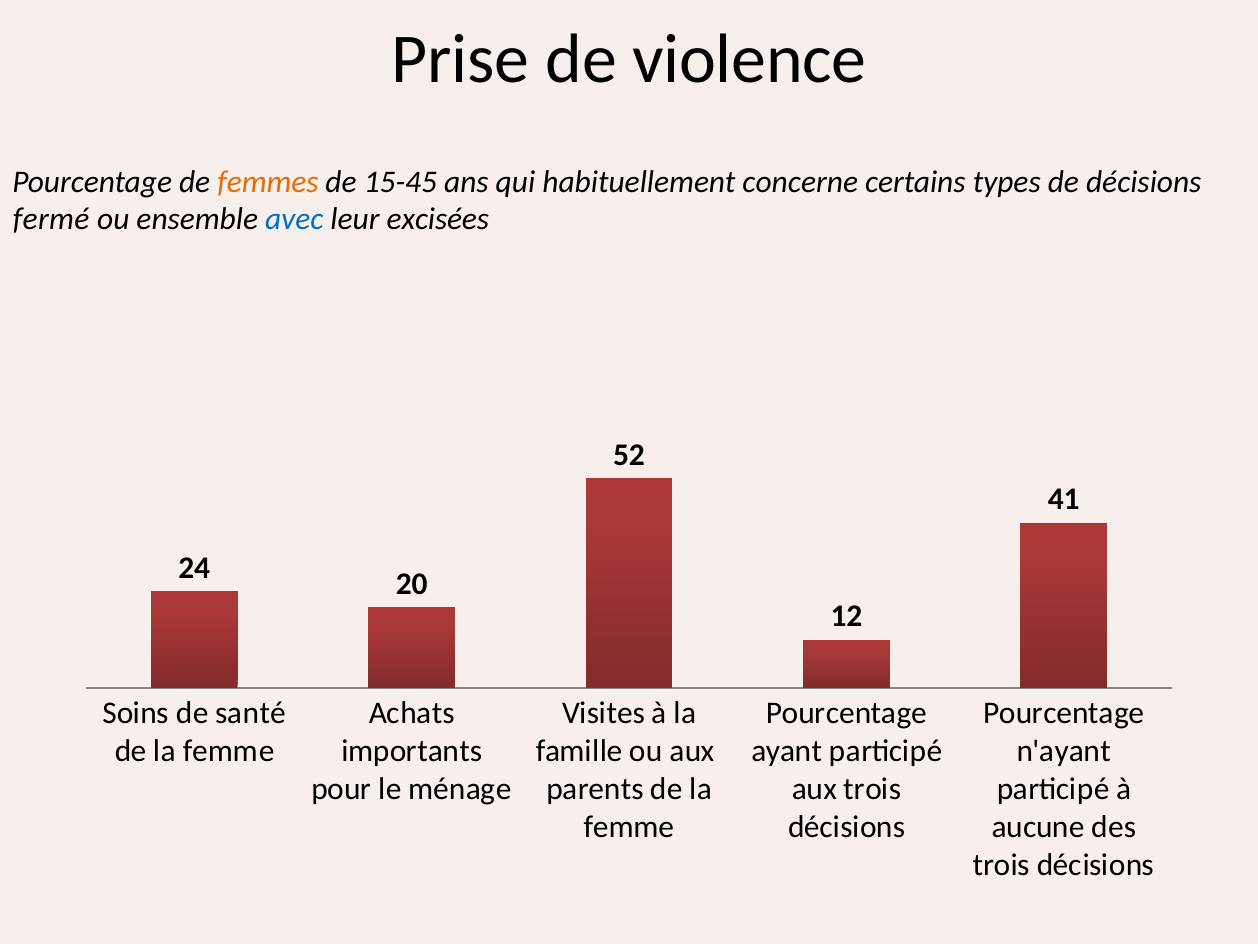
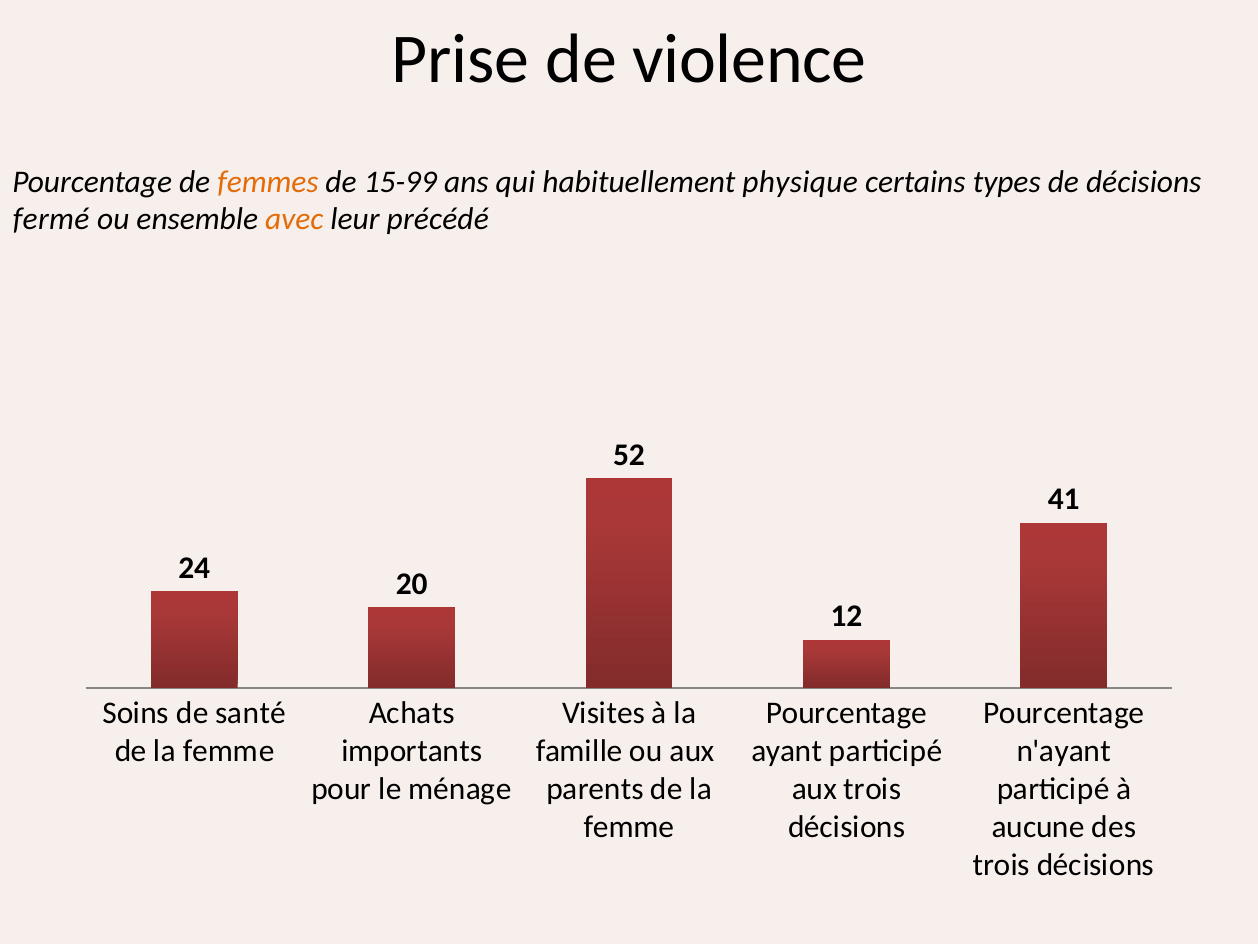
15-45: 15-45 -> 15-99
concerne: concerne -> physique
avec colour: blue -> orange
excisées: excisées -> précédé
